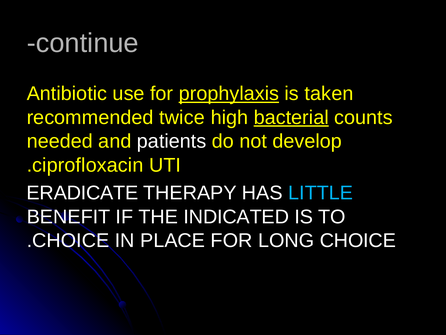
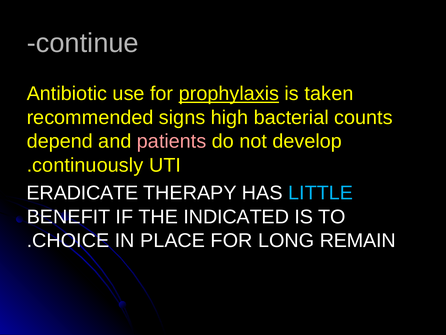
twice: twice -> signs
bacterial underline: present -> none
needed: needed -> depend
patients colour: white -> pink
ciprofloxacin: ciprofloxacin -> continuously
LONG CHOICE: CHOICE -> REMAIN
